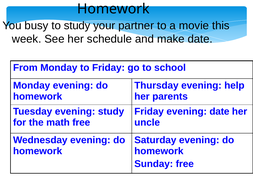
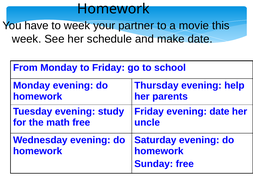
busy: busy -> have
to study: study -> week
